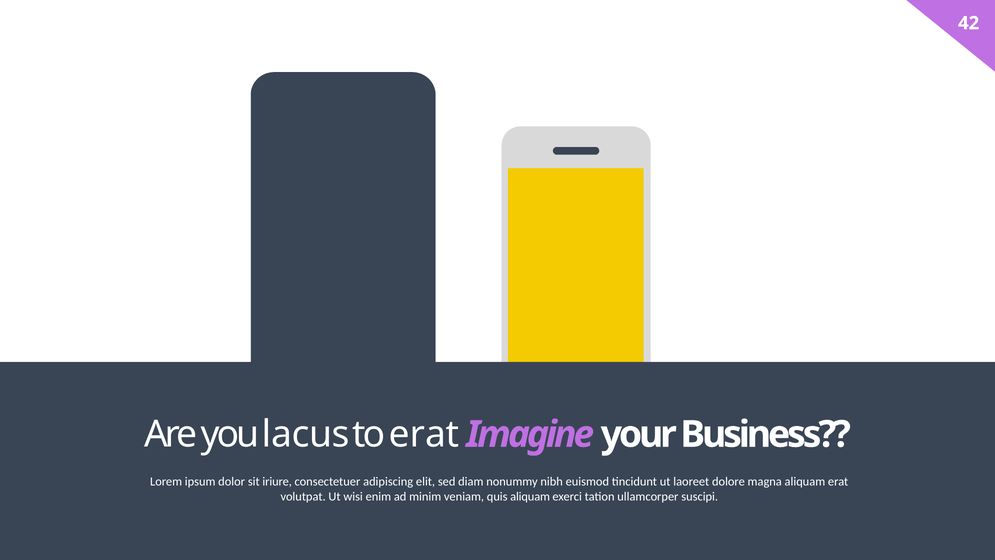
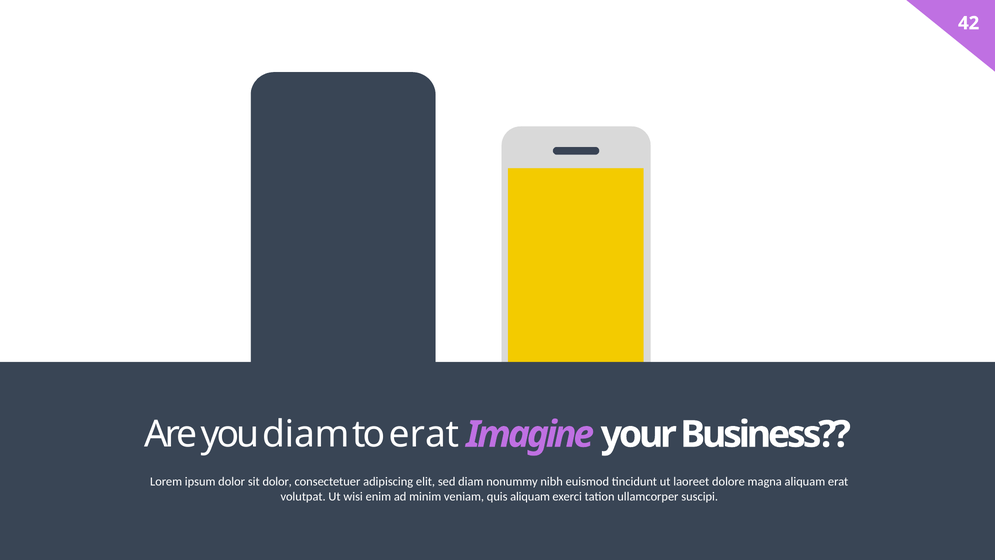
you lacus: lacus -> diam
sit iriure: iriure -> dolor
